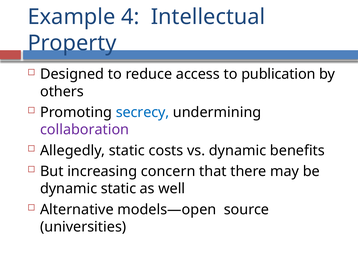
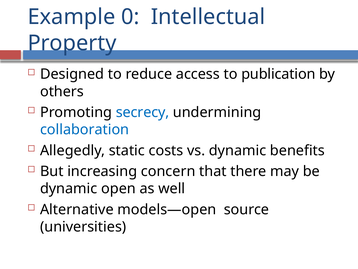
4: 4 -> 0
collaboration colour: purple -> blue
dynamic static: static -> open
